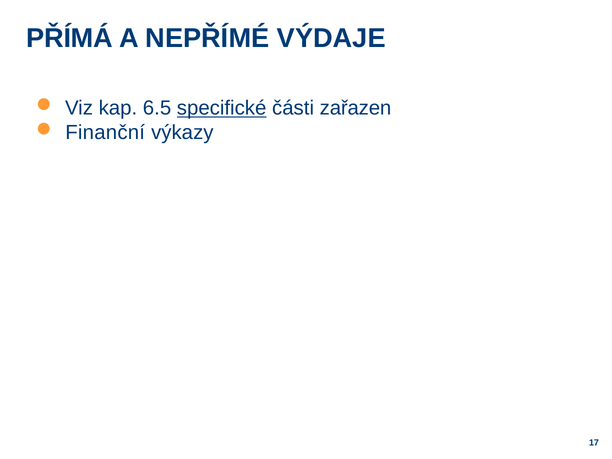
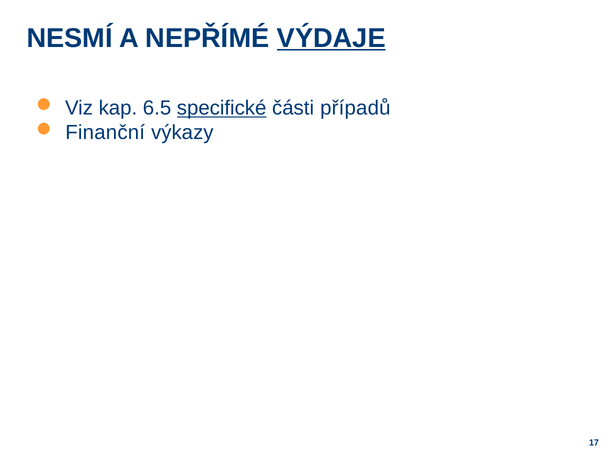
PŘÍMÁ: PŘÍMÁ -> NESMÍ
VÝDAJE underline: none -> present
zařazen: zařazen -> případů
